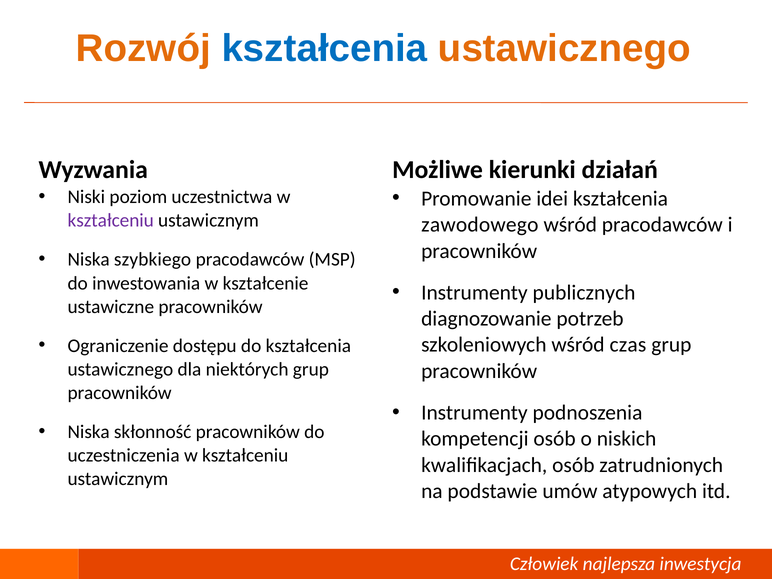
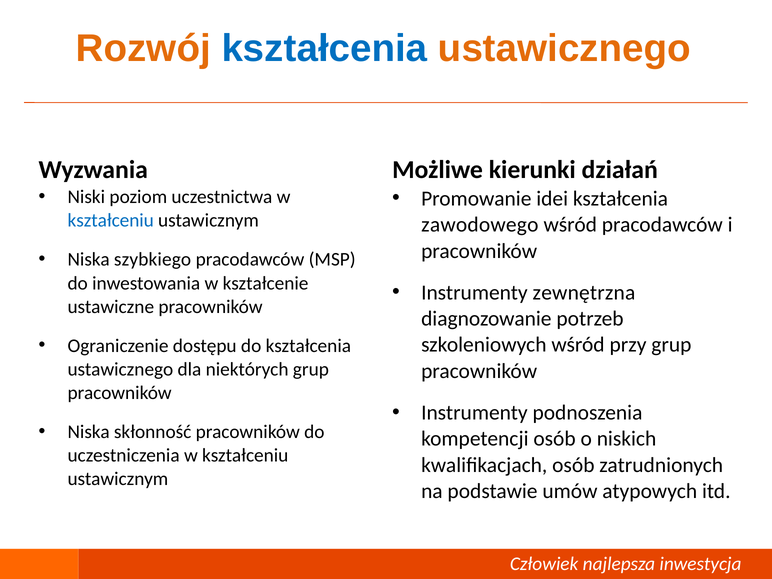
kształceniu at (111, 221) colour: purple -> blue
publicznych: publicznych -> zewnętrzna
czas: czas -> przy
